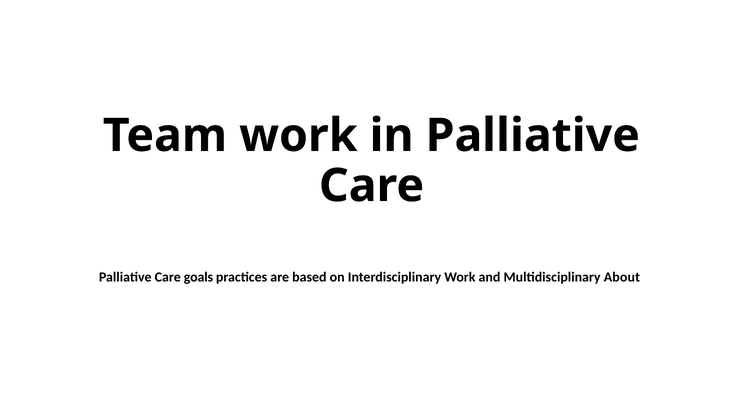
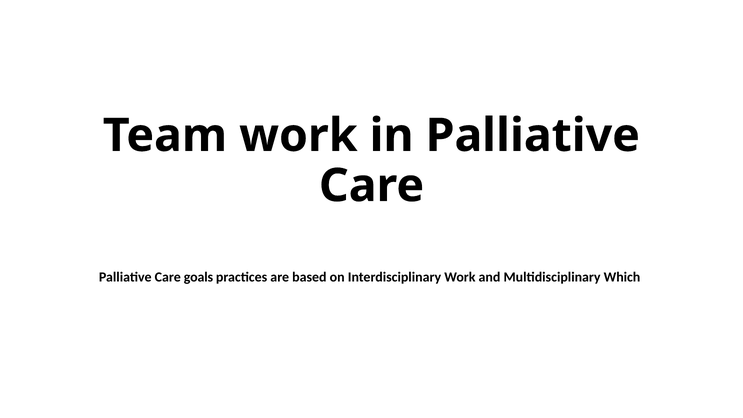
About: About -> Which
